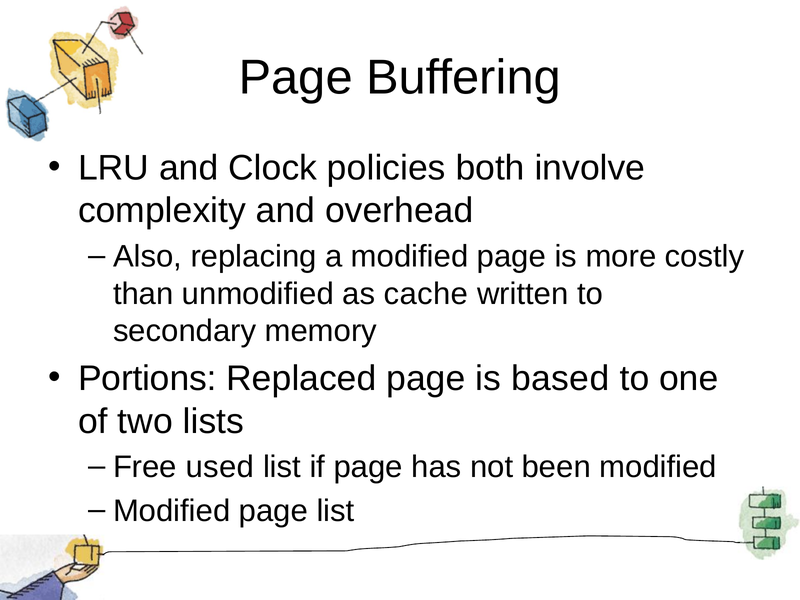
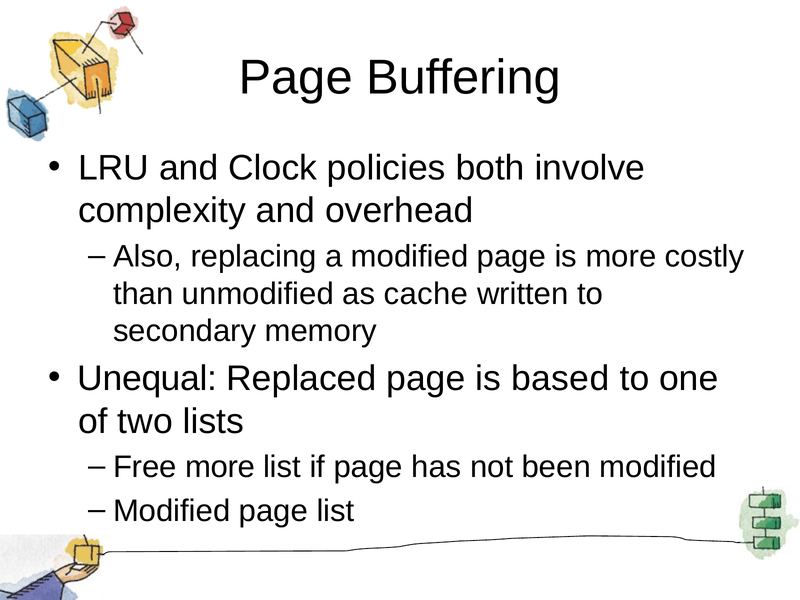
Portions: Portions -> Unequal
Free used: used -> more
